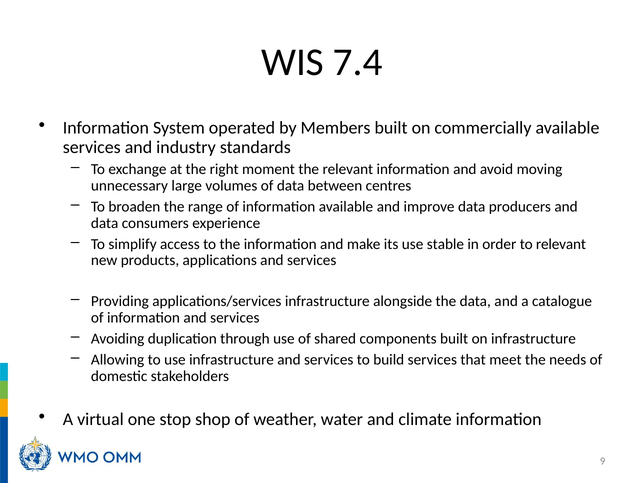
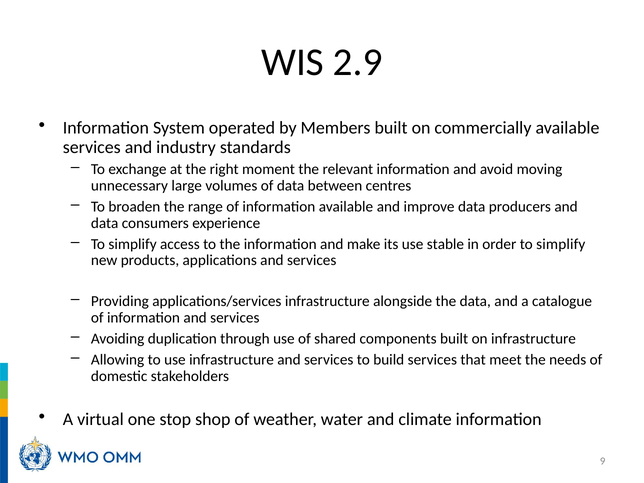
7.4: 7.4 -> 2.9
order to relevant: relevant -> simplify
